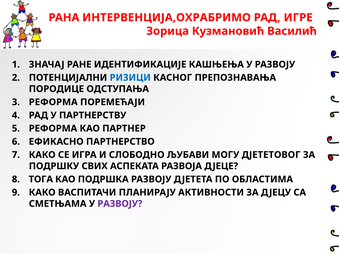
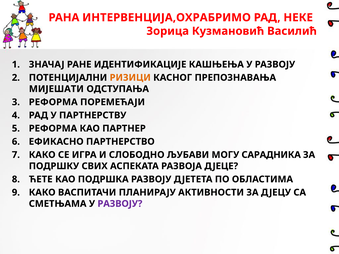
ИГРЕ: ИГРЕ -> НЕКЕ
РИЗИЦИ colour: blue -> orange
ПОРОДИЦЕ: ПОРОДИЦЕ -> МИЈЕШАТИ
ДЈЕТЕТОВОГ: ДЈЕТЕТОВОГ -> САРАДНИКА
ТОГА: ТОГА -> ЋЕТЕ
